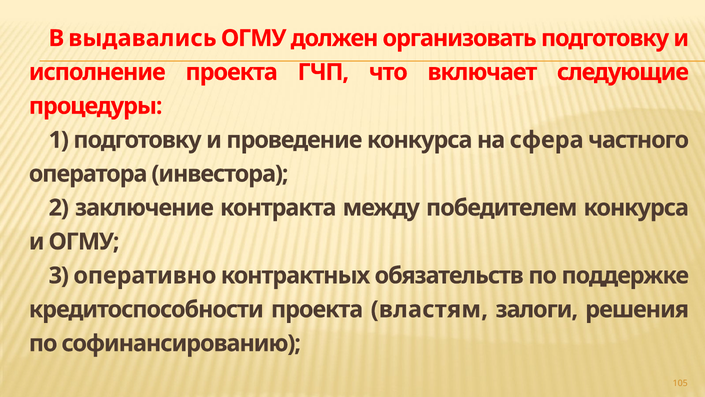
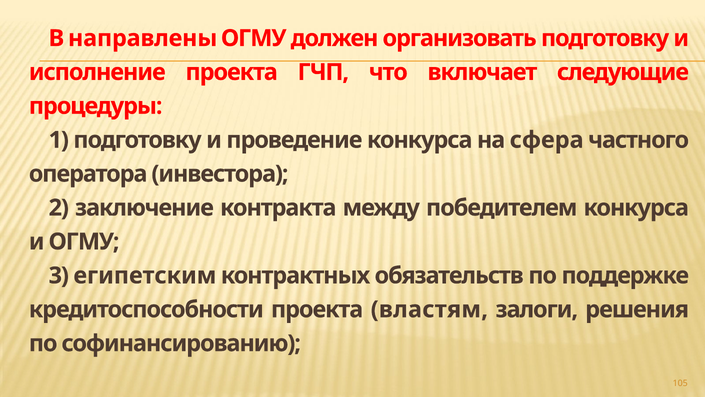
выдавались: выдавались -> направлены
оперативно: оперативно -> египетским
